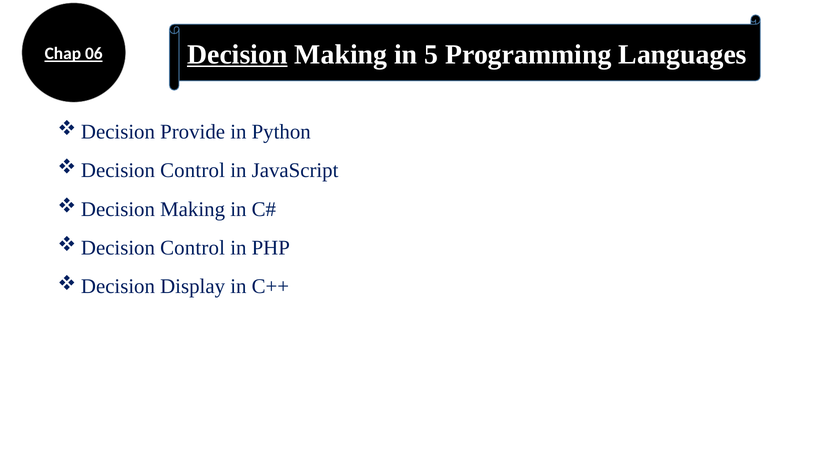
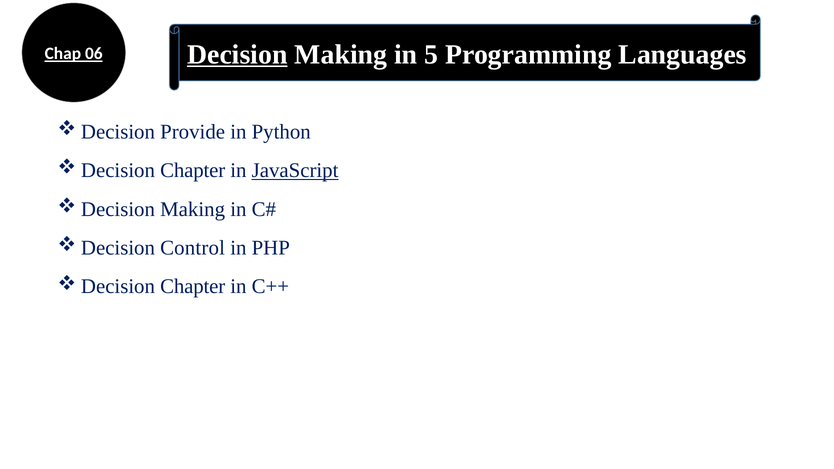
Control at (193, 170): Control -> Chapter
JavaScript underline: none -> present
Display at (193, 287): Display -> Chapter
